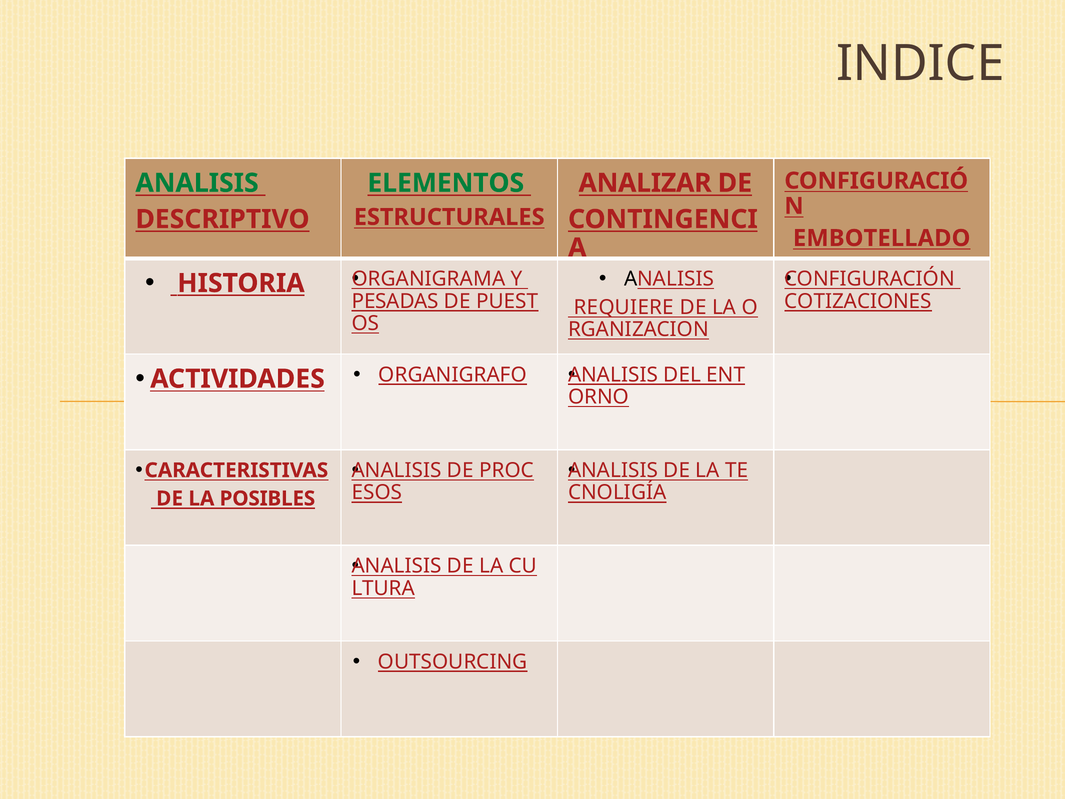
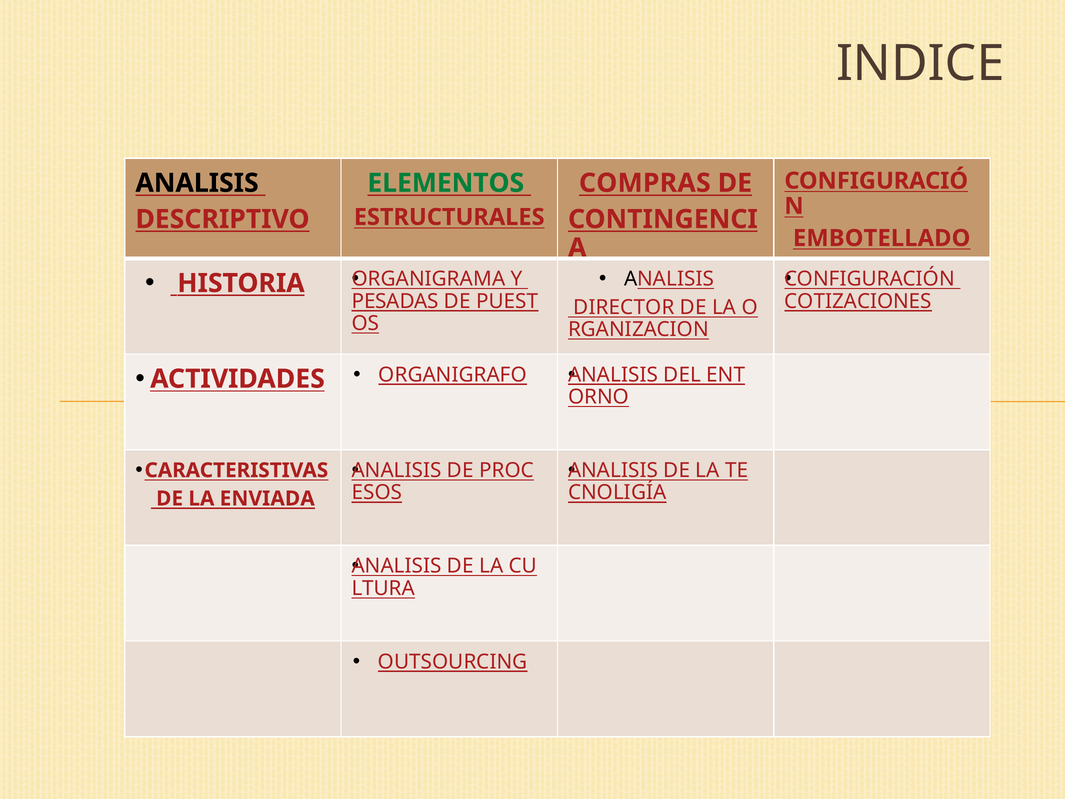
ANALISIS at (197, 183) colour: green -> black
ANALIZAR: ANALIZAR -> COMPRAS
REQUIERE: REQUIERE -> DIRECTOR
POSIBLES: POSIBLES -> ENVIADA
